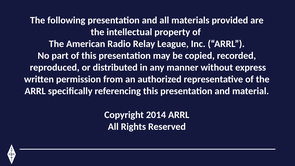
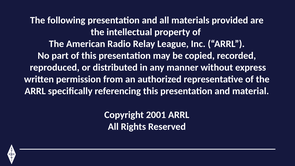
2014: 2014 -> 2001
